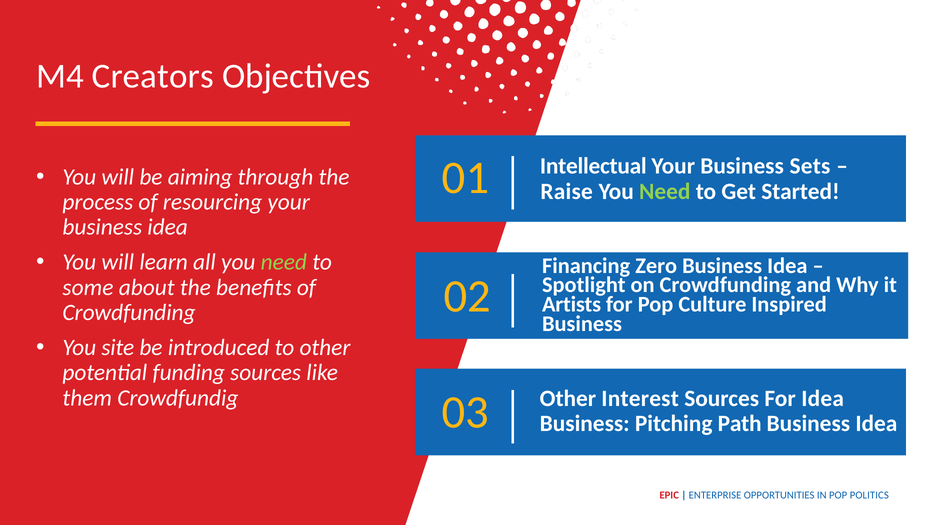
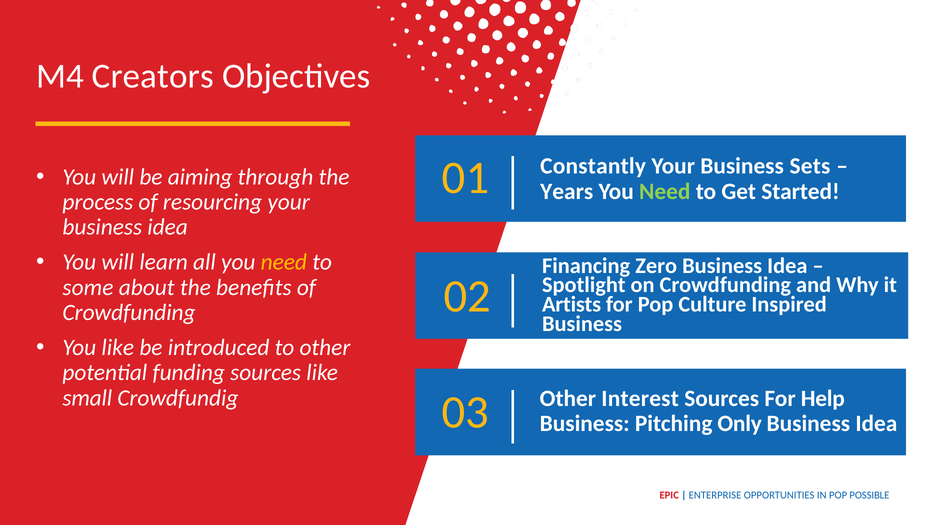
Intellectual: Intellectual -> Constantly
Raise: Raise -> Years
need at (284, 262) colour: light green -> yellow
You site: site -> like
them: them -> small
For Idea: Idea -> Help
Path: Path -> Only
POLITICS: POLITICS -> POSSIBLE
